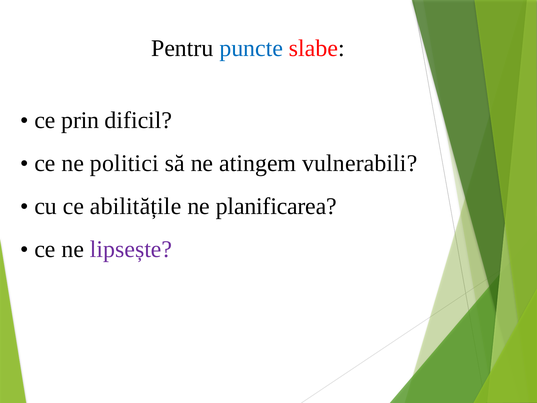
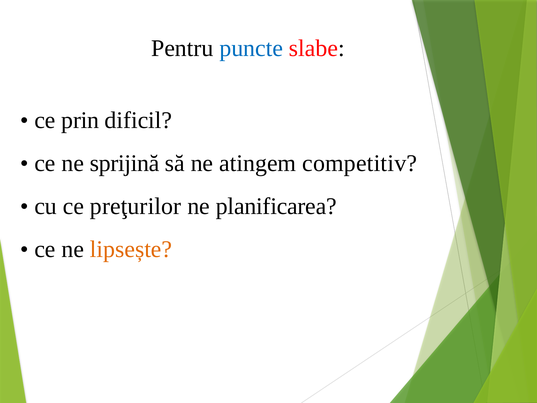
politici: politici -> sprijină
vulnerabili: vulnerabili -> competitiv
abilitățile: abilitățile -> preţurilor
lipsește colour: purple -> orange
